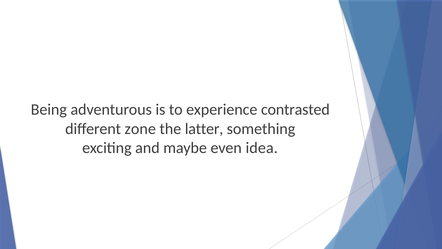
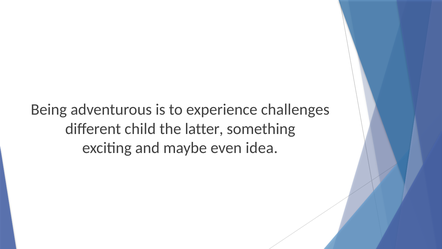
contrasted: contrasted -> challenges
zone: zone -> child
